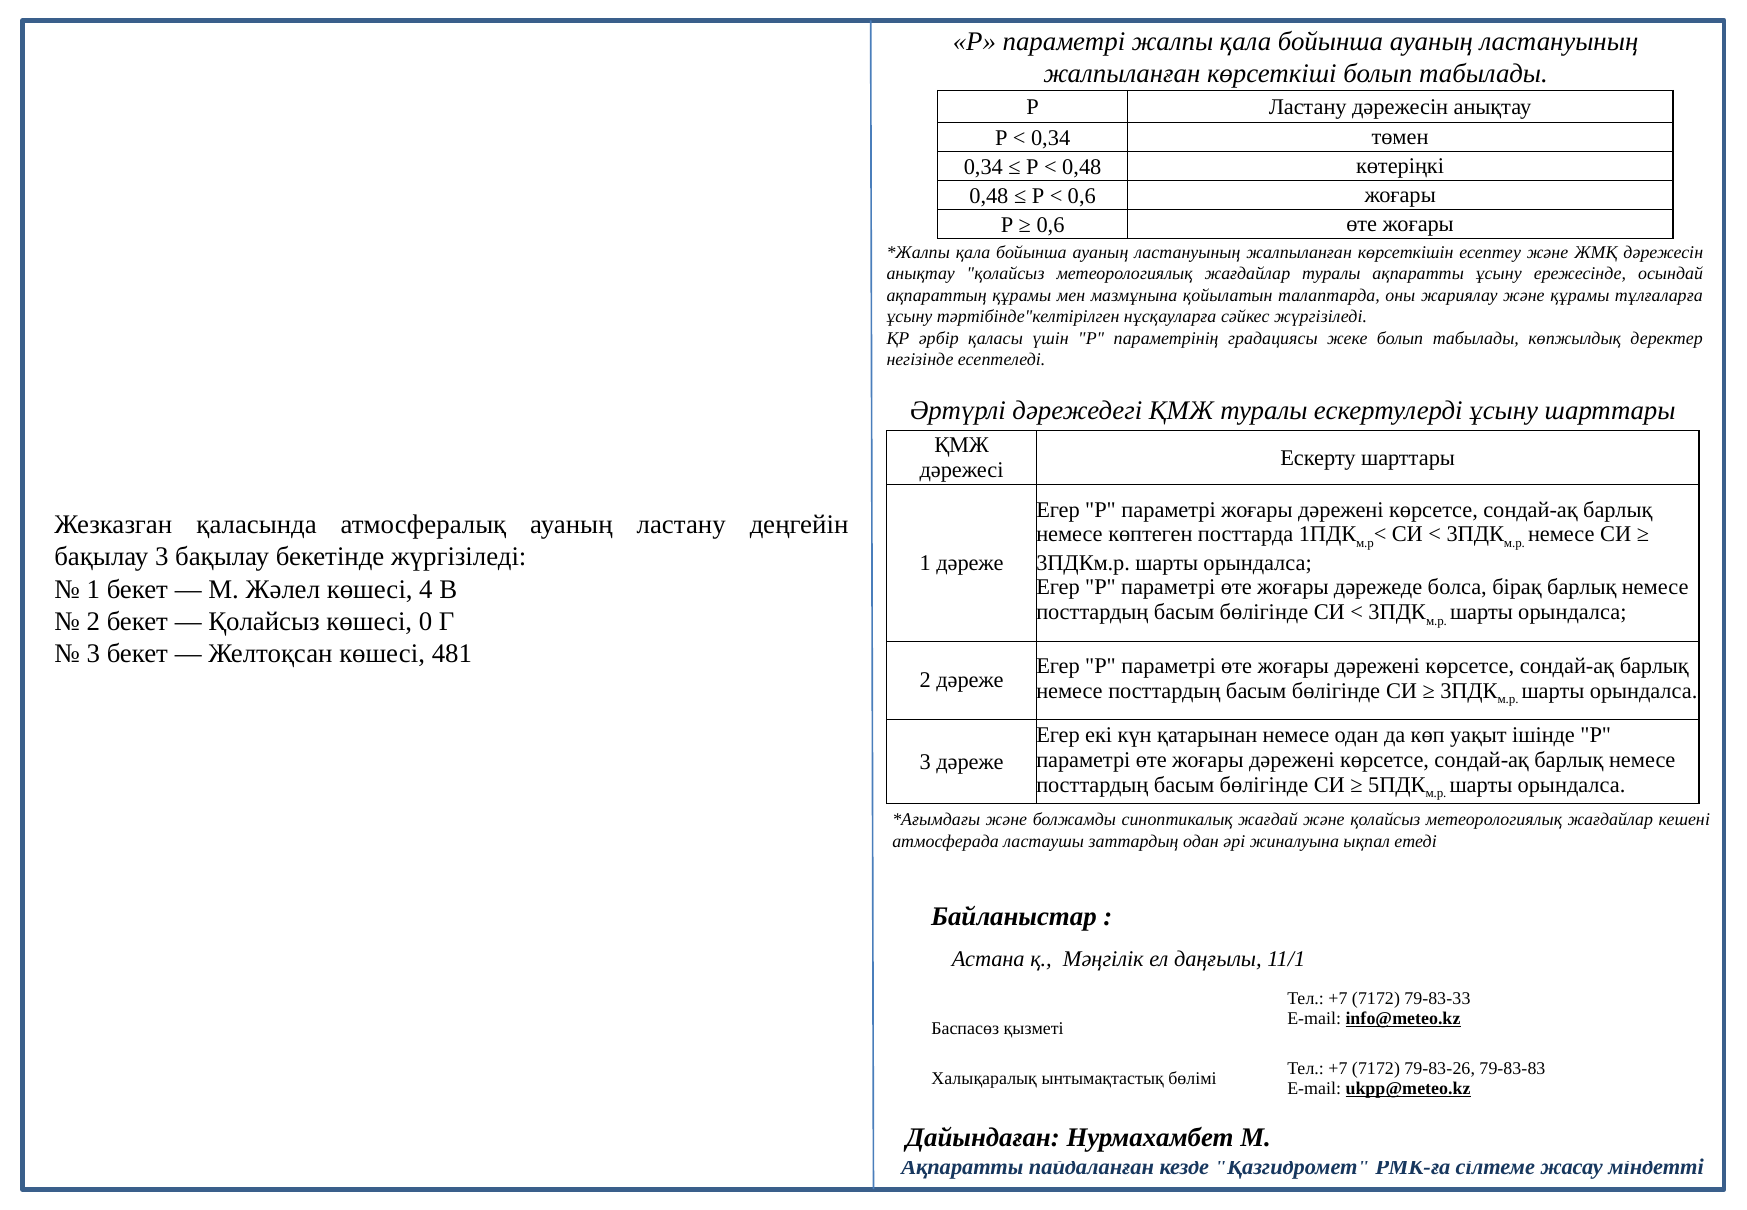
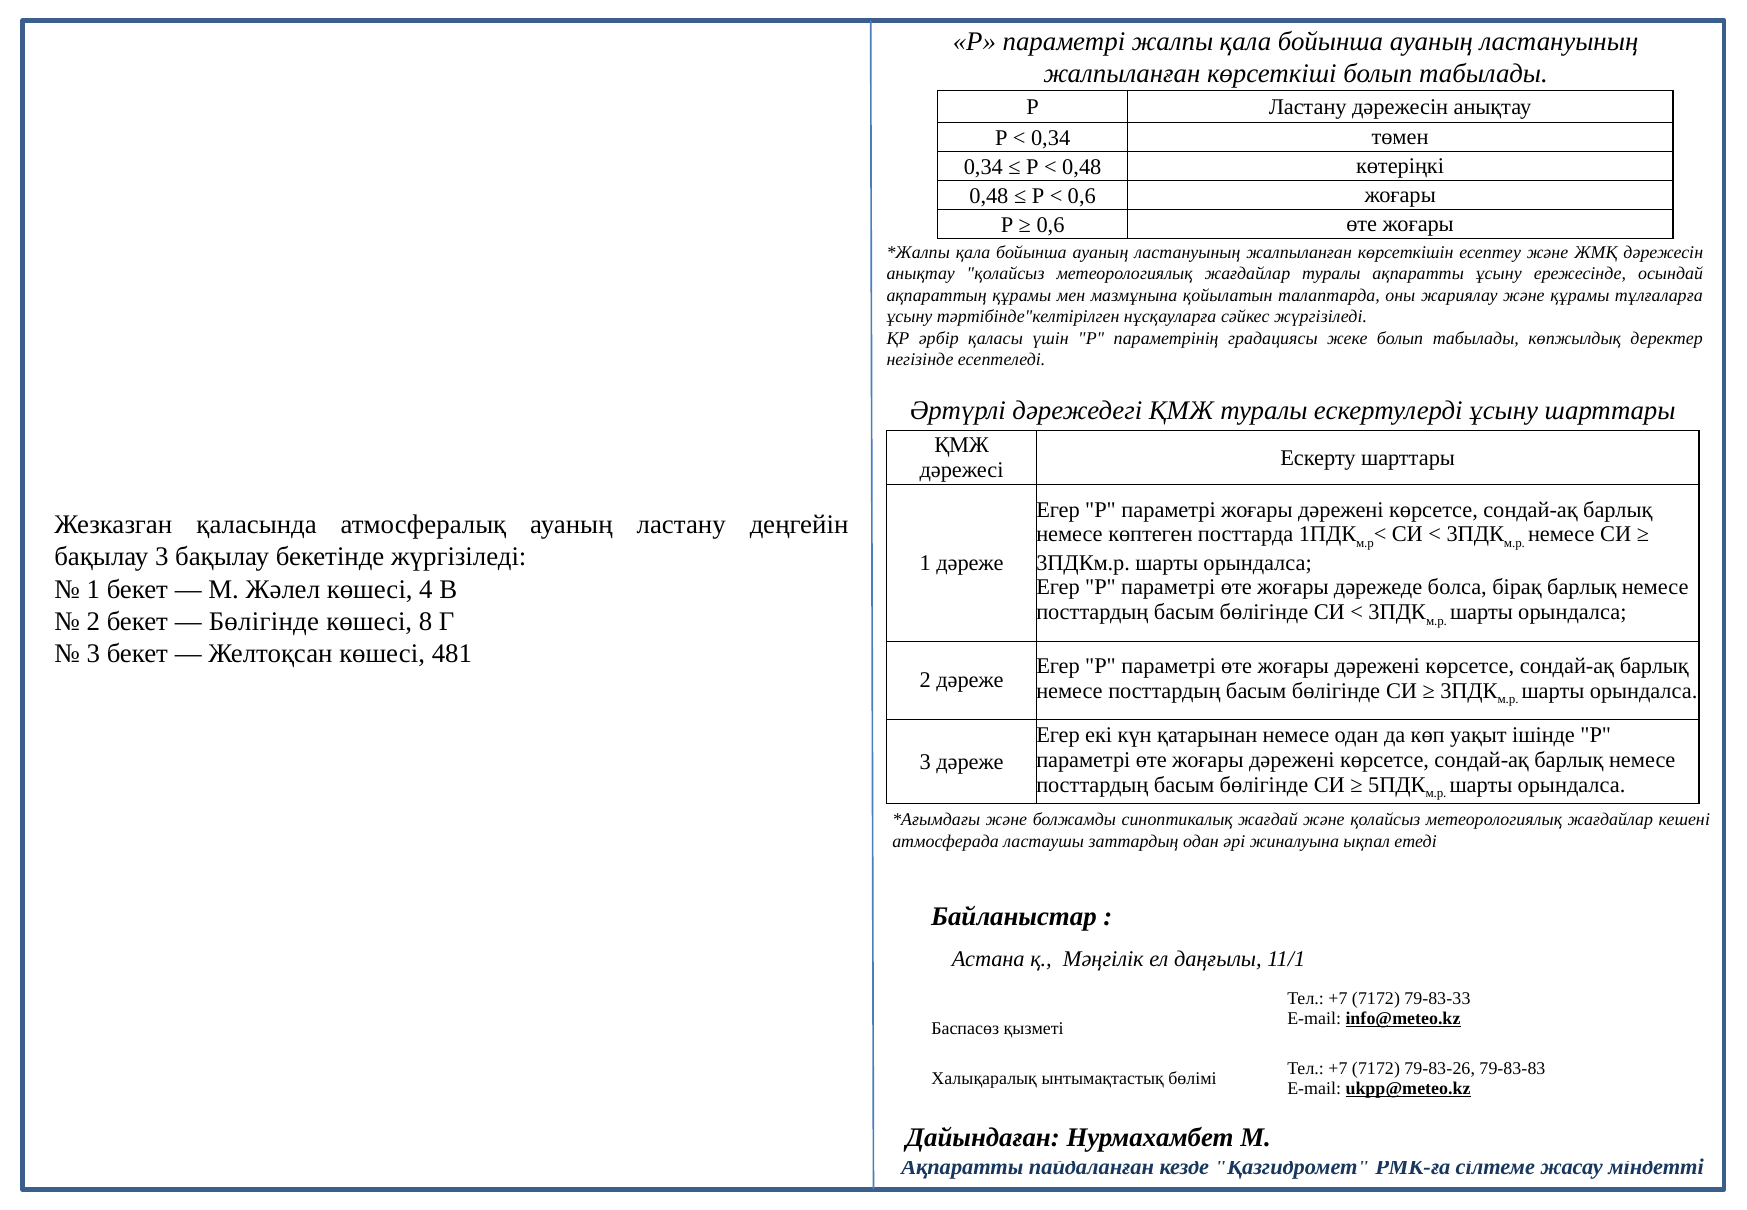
Қолайсыз at (264, 621): Қолайсыз -> Бөлігінде
0: 0 -> 8
